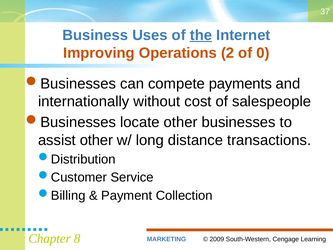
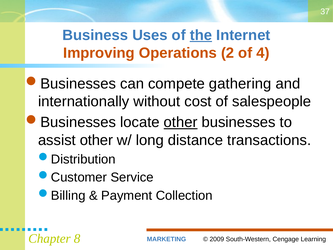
0: 0 -> 4
payments: payments -> gathering
other at (181, 122) underline: none -> present
